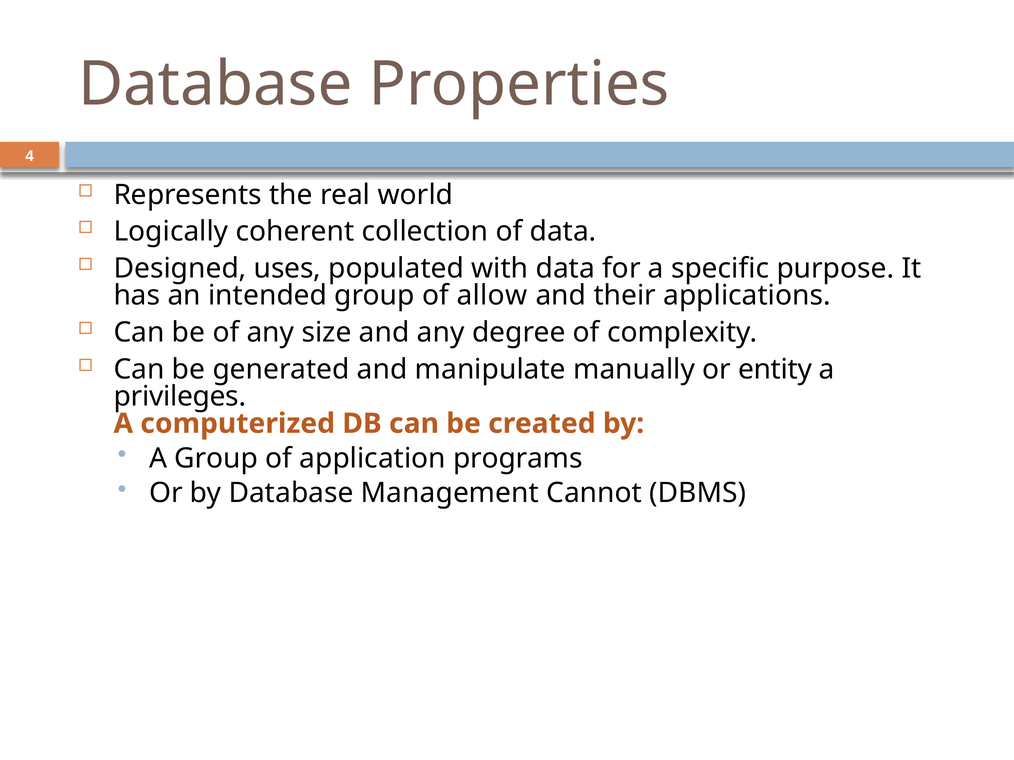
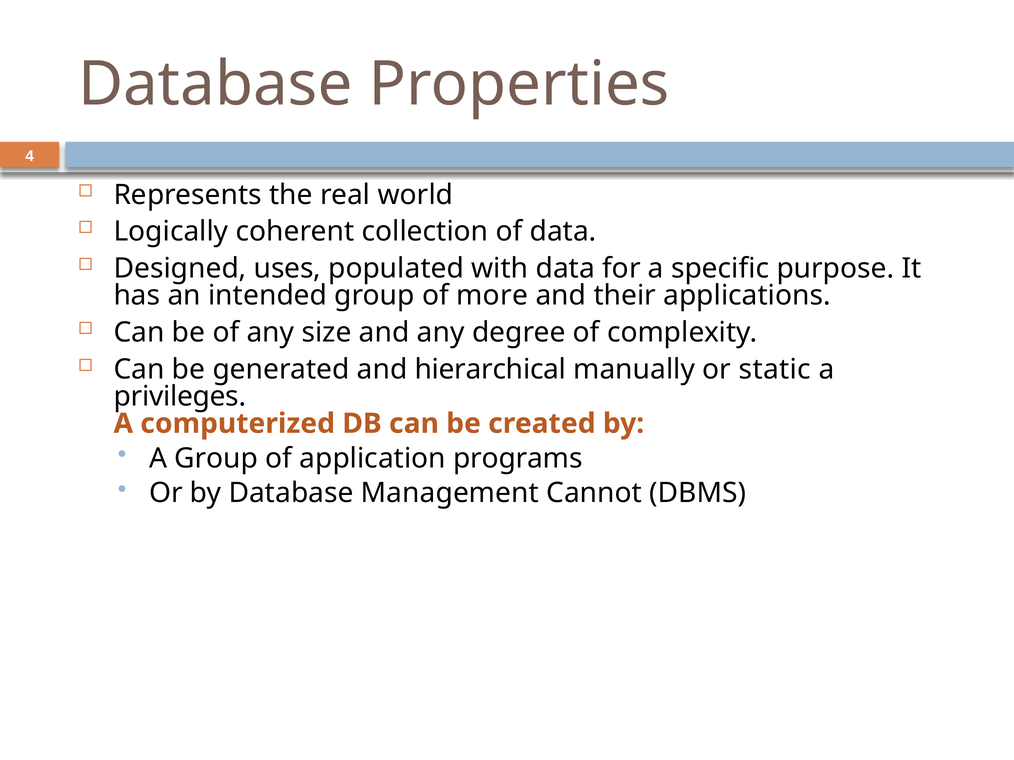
allow: allow -> more
manipulate: manipulate -> hierarchical
entity: entity -> static
